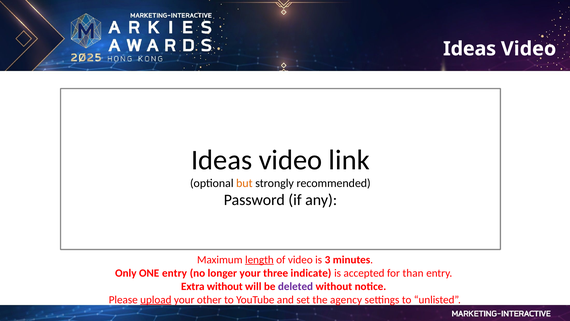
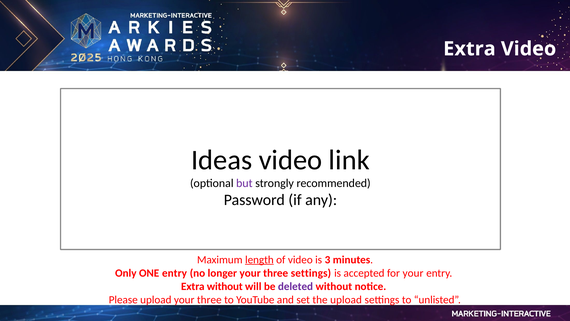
Ideas at (470, 49): Ideas -> Extra
but colour: orange -> purple
three indicate: indicate -> settings
for than: than -> your
upload at (156, 299) underline: present -> none
other at (209, 299): other -> three
the agency: agency -> upload
